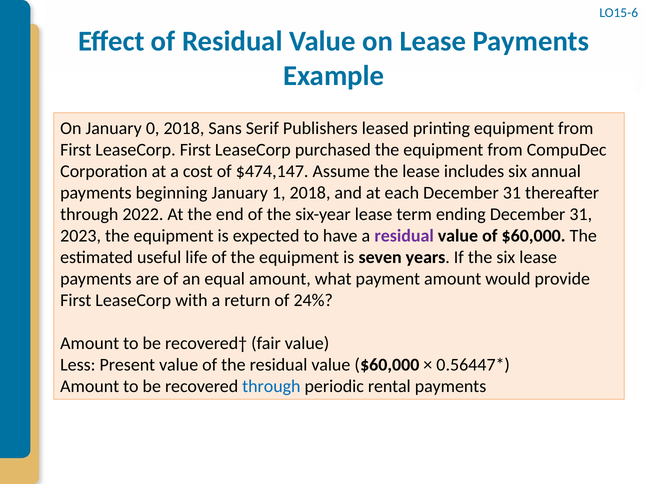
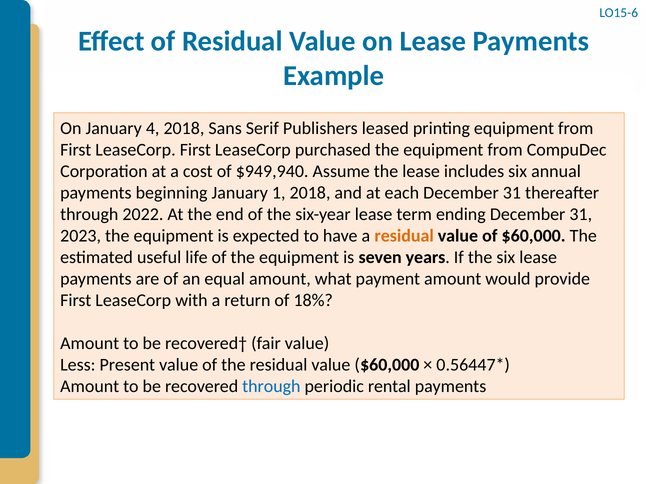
0: 0 -> 4
$474,147: $474,147 -> $949,940
residual at (404, 236) colour: purple -> orange
24%: 24% -> 18%
